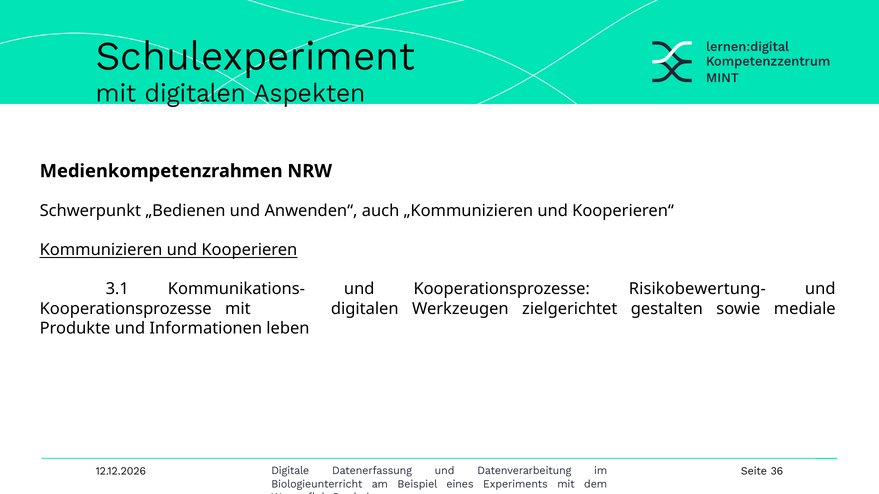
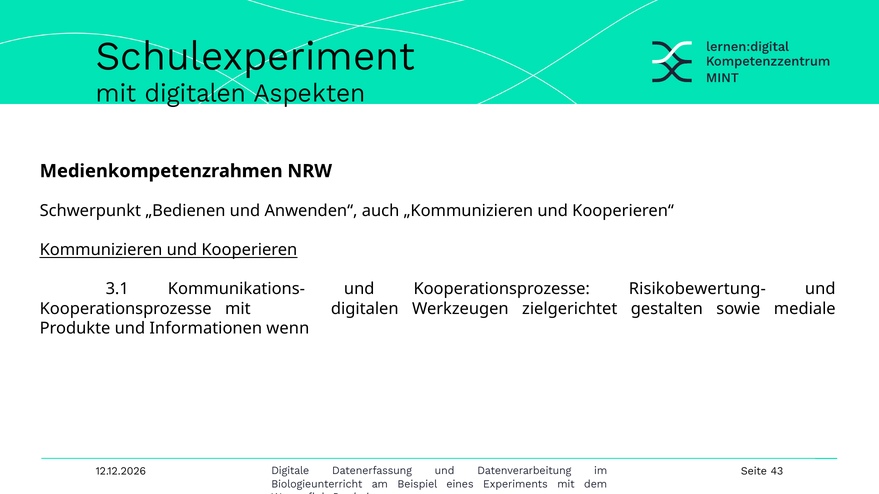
leben: leben -> wenn
36: 36 -> 43
